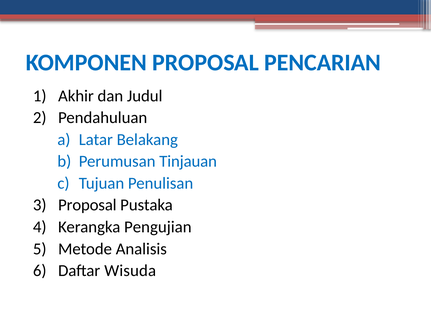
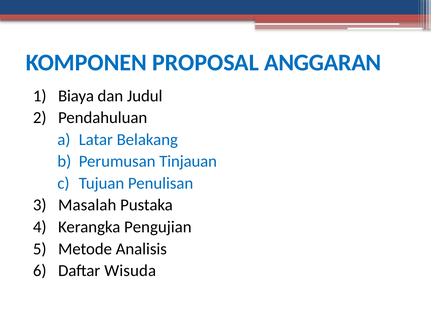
PENCARIAN: PENCARIAN -> ANGGARAN
Akhir: Akhir -> Biaya
Proposal at (87, 205): Proposal -> Masalah
